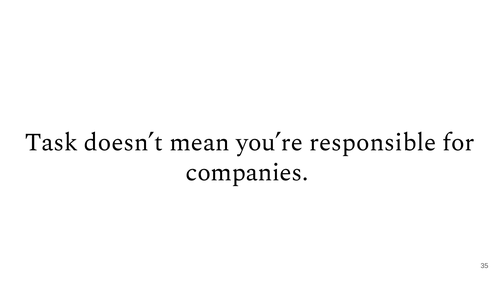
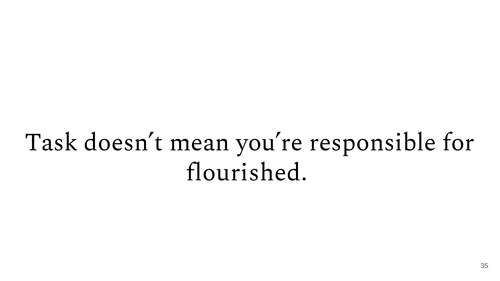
companies: companies -> flourished
